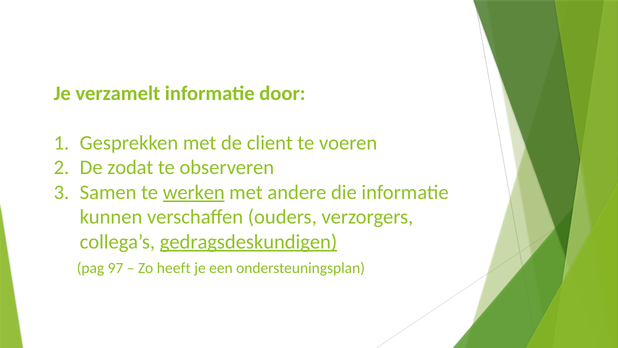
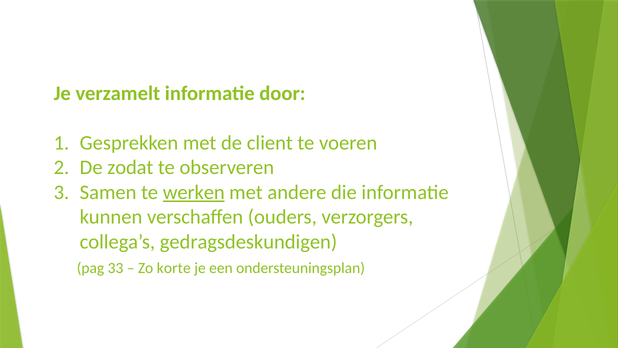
gedragsdeskundigen underline: present -> none
97: 97 -> 33
heeft: heeft -> korte
